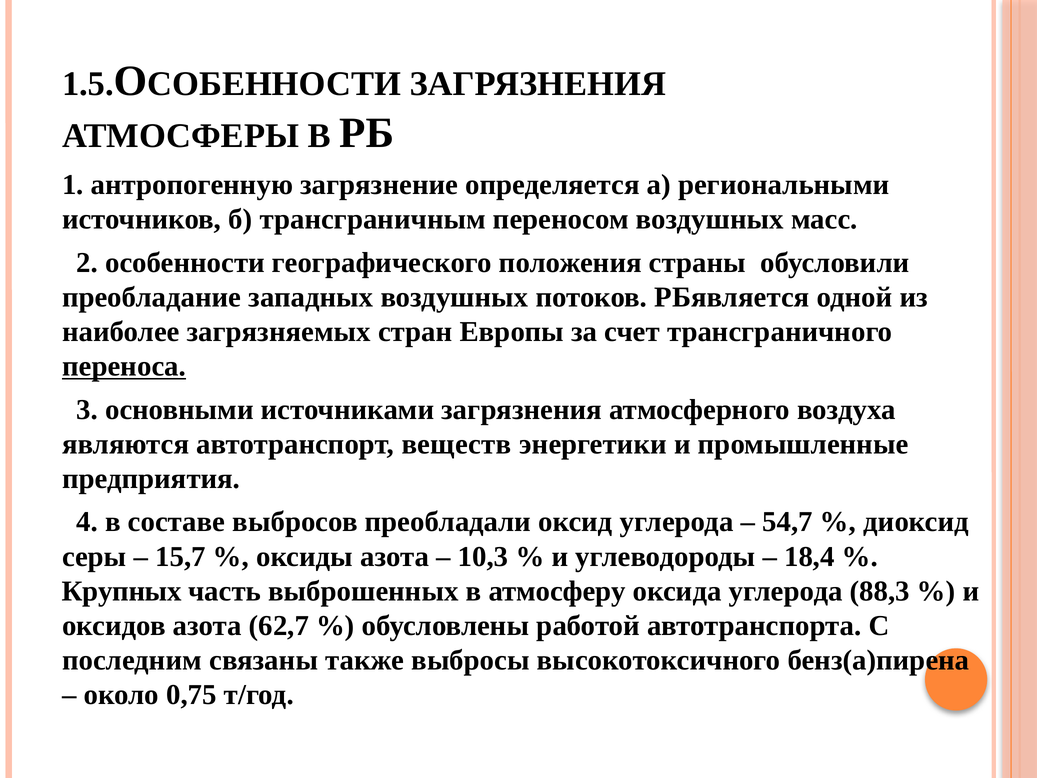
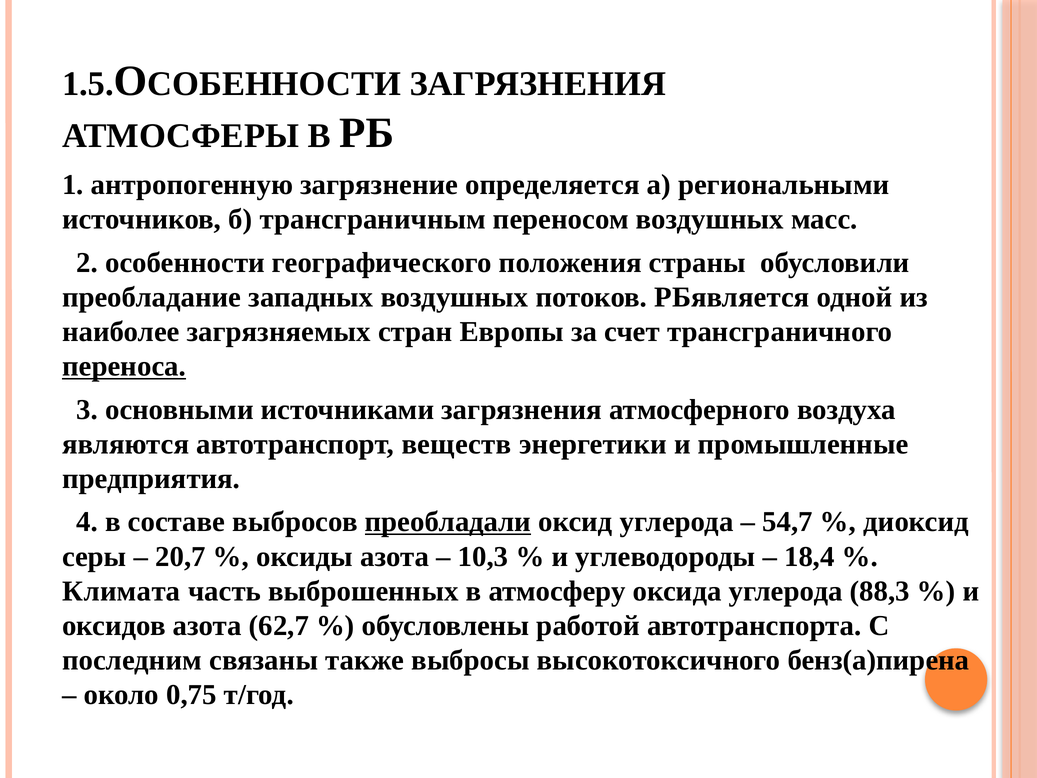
преобладали underline: none -> present
15,7: 15,7 -> 20,7
Крупных: Крупных -> Климата
